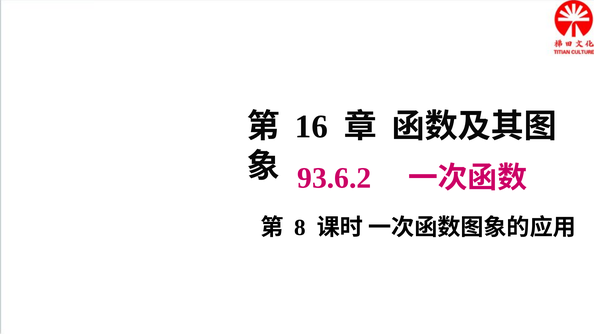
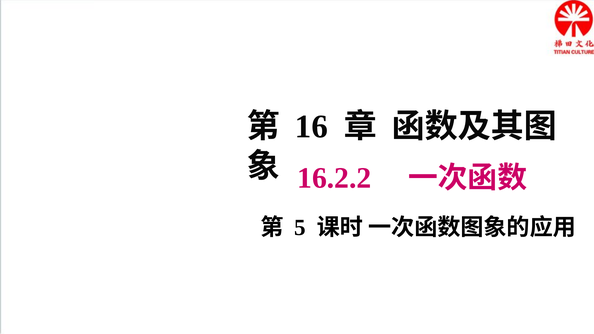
93.6.2: 93.6.2 -> 16.2.2
8: 8 -> 5
